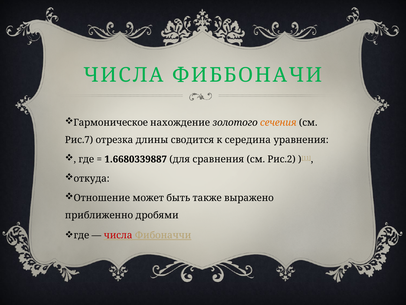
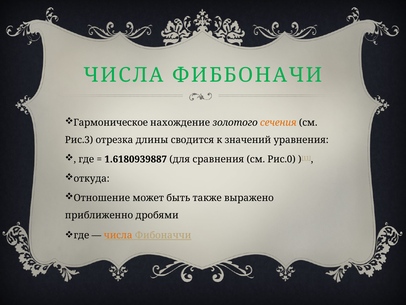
Рис.7: Рис.7 -> Рис.3
середина: середина -> значений
1.6680339887: 1.6680339887 -> 1.6180939887
Рис.2: Рис.2 -> Рис.0
числа at (118, 235) colour: red -> orange
